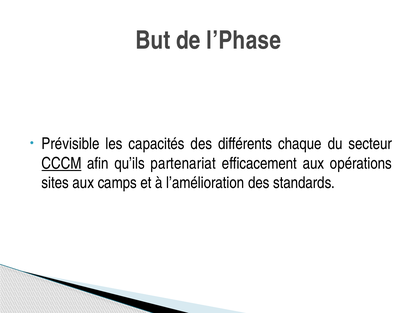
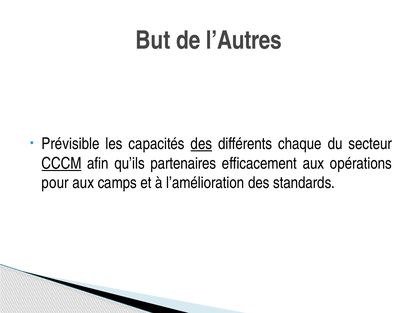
l’Phase: l’Phase -> l’Autres
des at (201, 144) underline: none -> present
partenariat: partenariat -> partenaires
sites: sites -> pour
